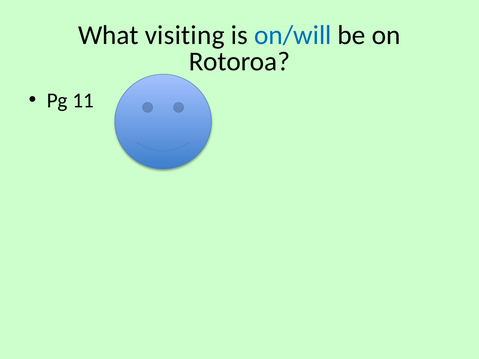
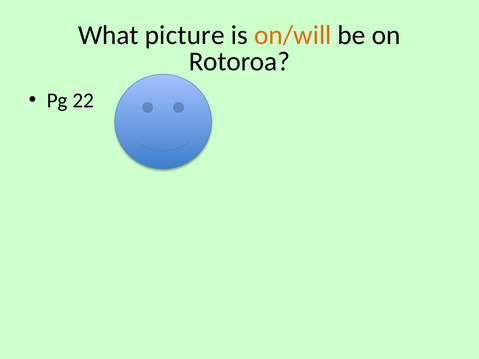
visiting: visiting -> picture
on/will colour: blue -> orange
11: 11 -> 22
